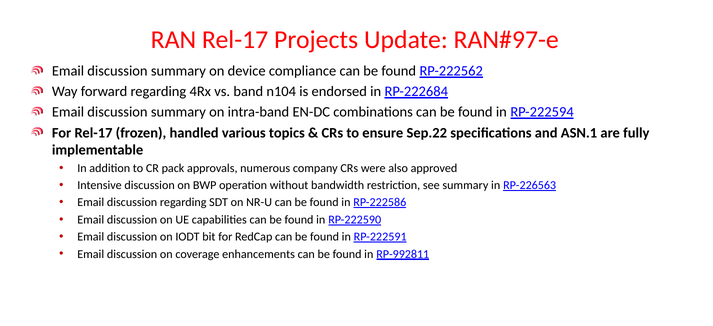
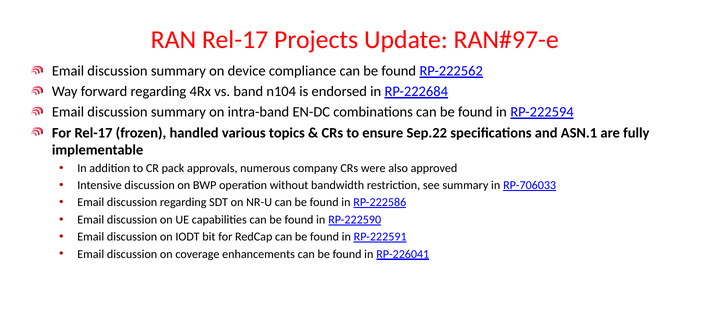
RP-226563: RP-226563 -> RP-706033
RP-992811: RP-992811 -> RP-226041
